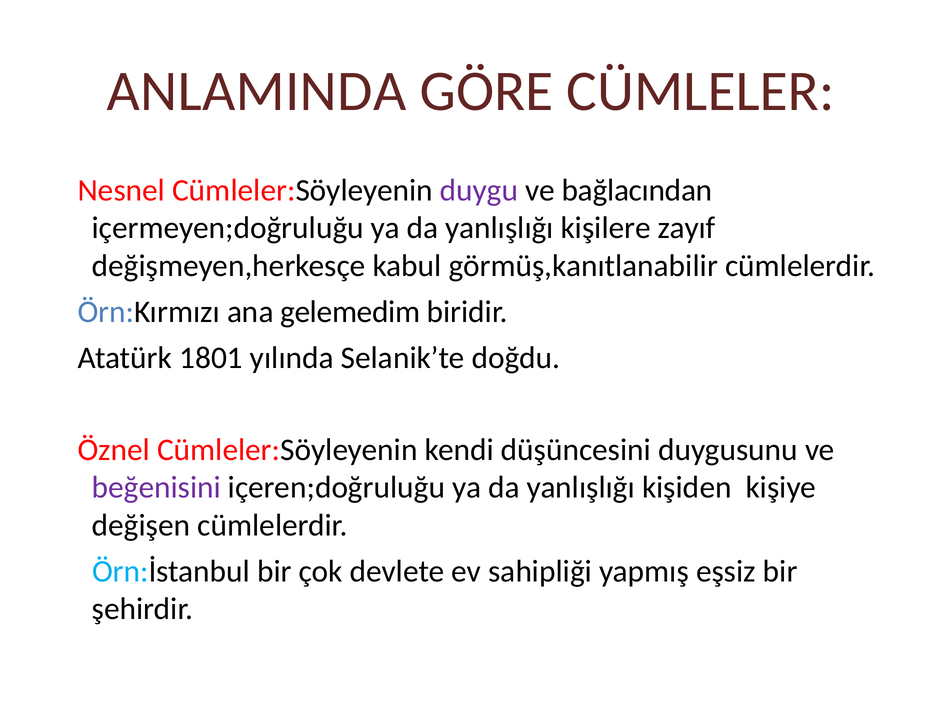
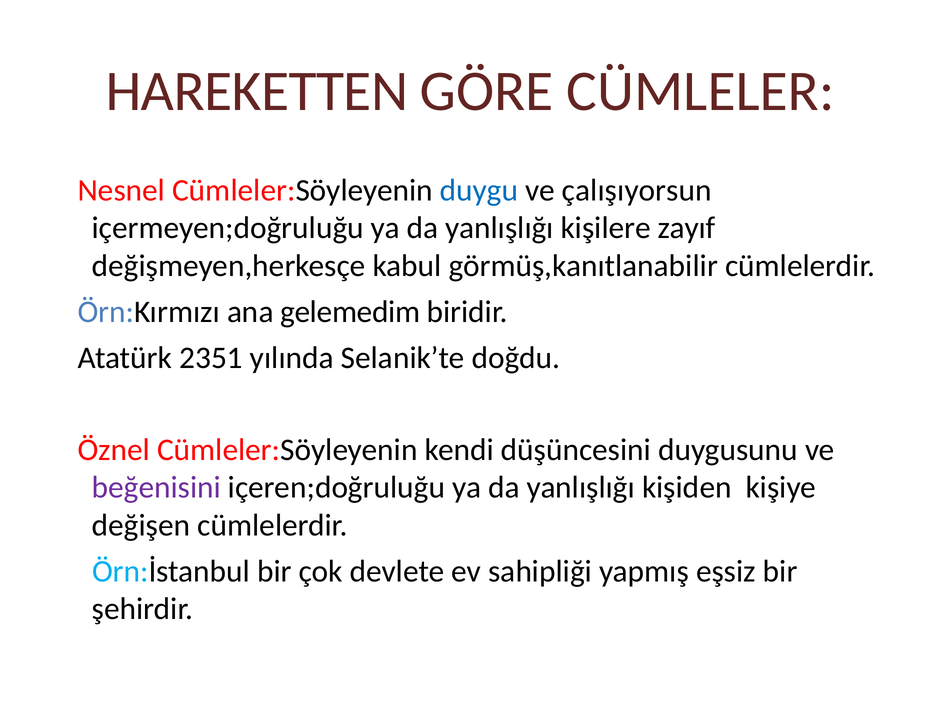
ANLAMINDA: ANLAMINDA -> HAREKETTEN
duygu colour: purple -> blue
bağlacından: bağlacından -> çalışıyorsun
1801: 1801 -> 2351
